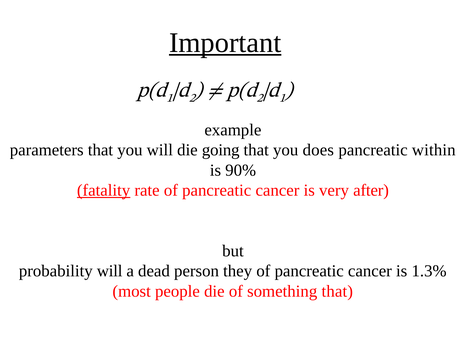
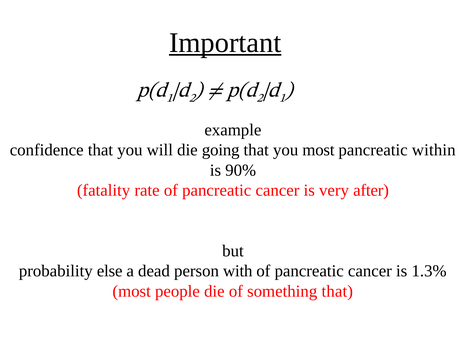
parameters: parameters -> confidence
you does: does -> most
fatality underline: present -> none
probability will: will -> else
they: they -> with
